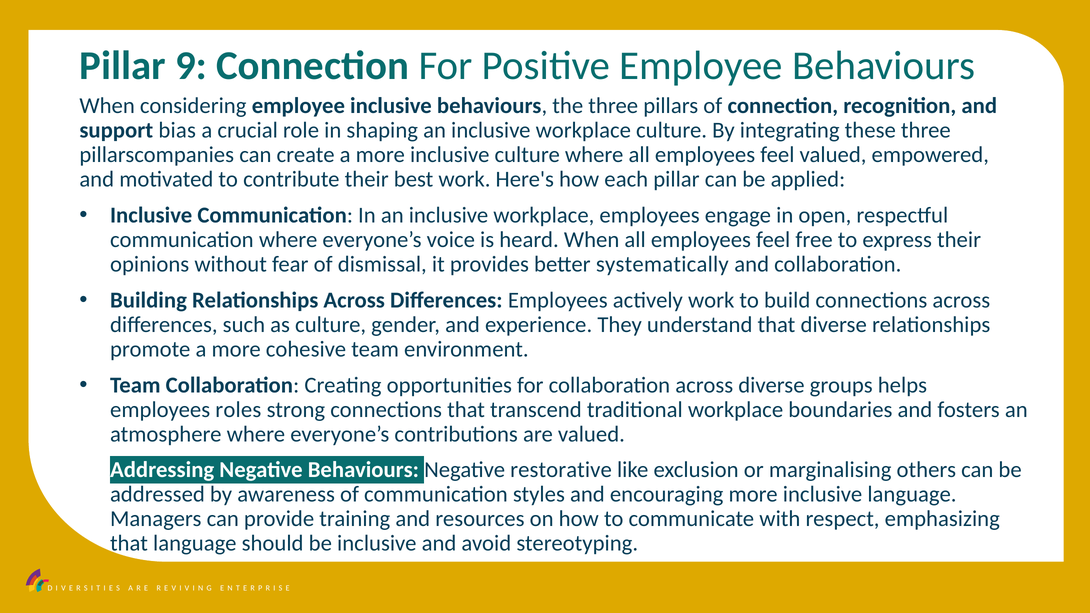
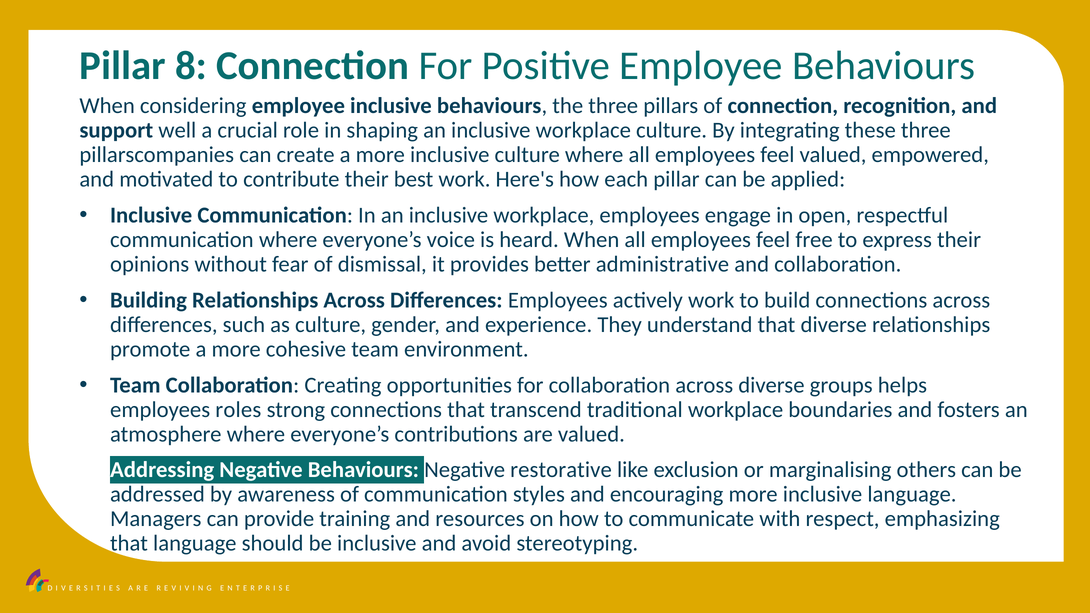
9: 9 -> 8
bias: bias -> well
systematically: systematically -> administrative
